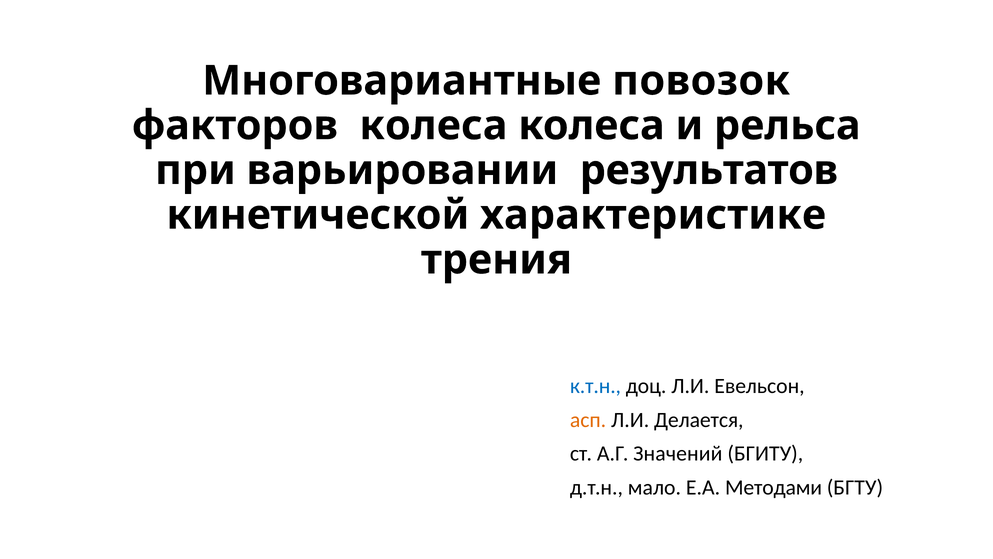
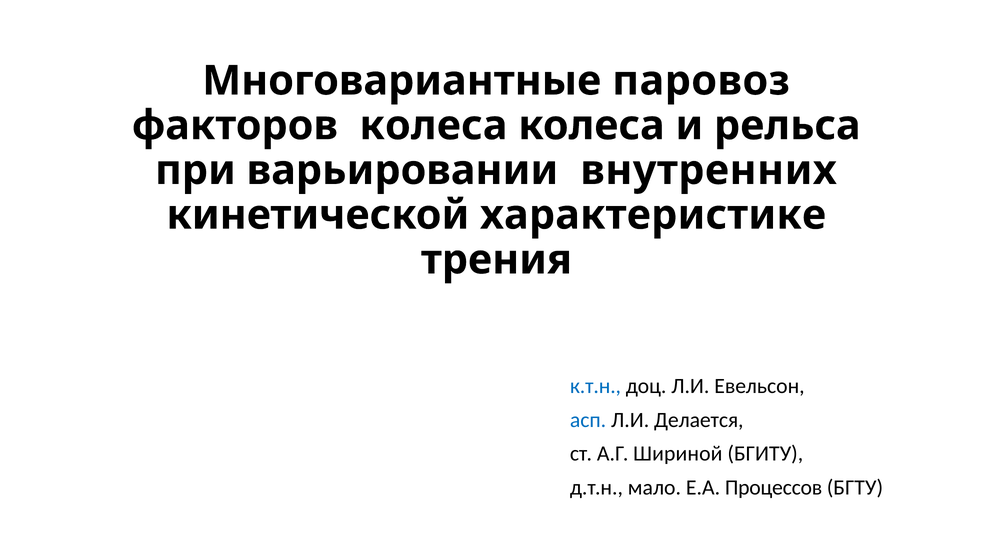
повозок: повозок -> паровоз
результатов: результатов -> внутренних
асп colour: orange -> blue
Значений: Значений -> Шириной
Методами: Методами -> Процессов
